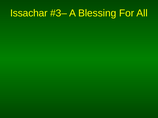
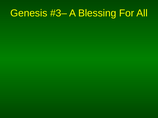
Issachar: Issachar -> Genesis
